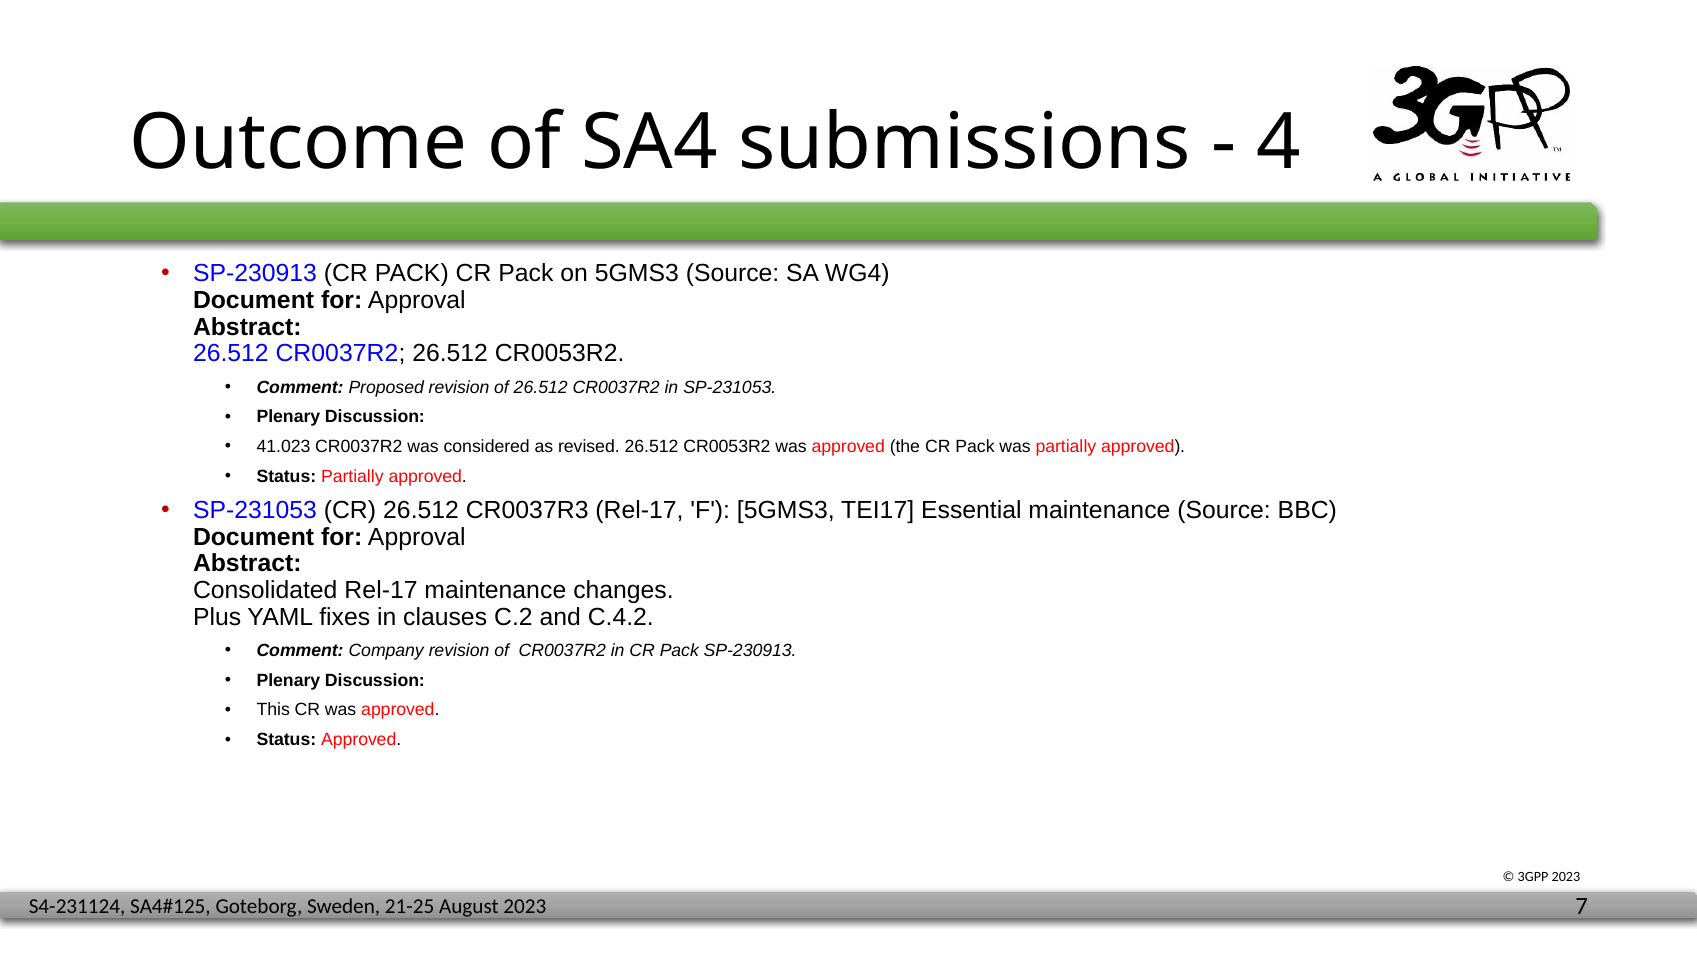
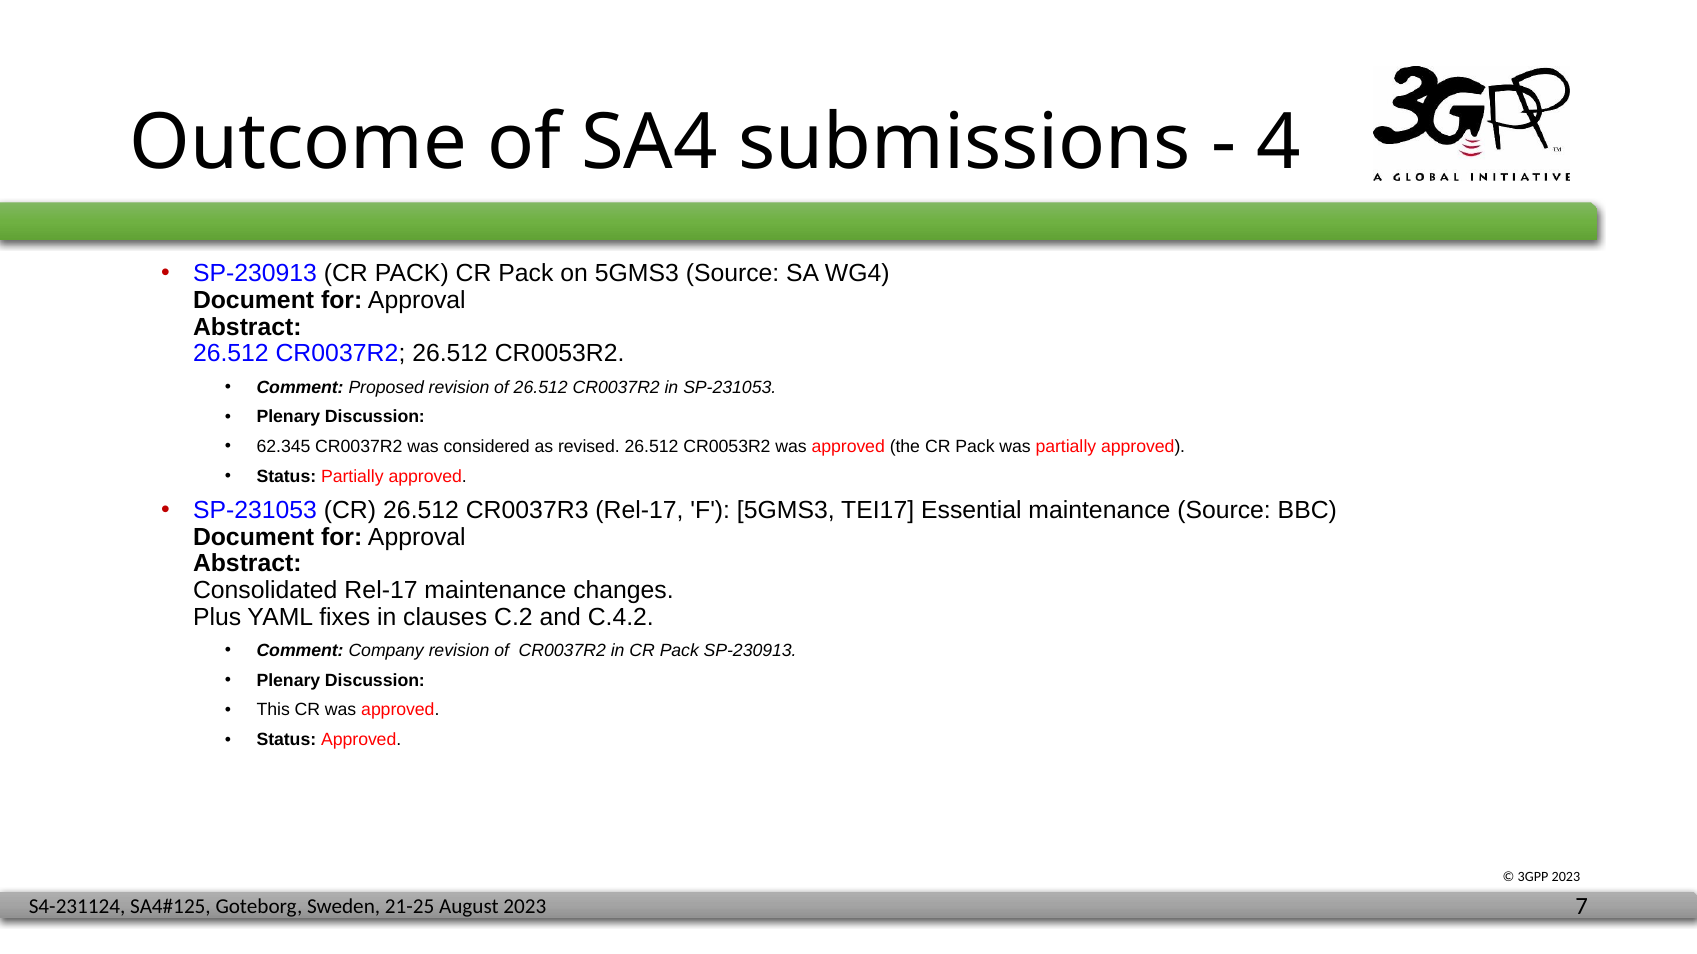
41.023: 41.023 -> 62.345
